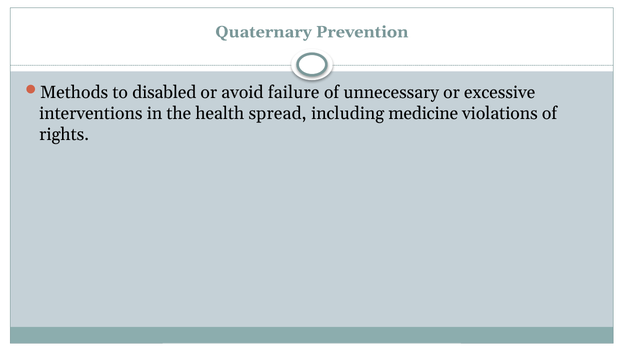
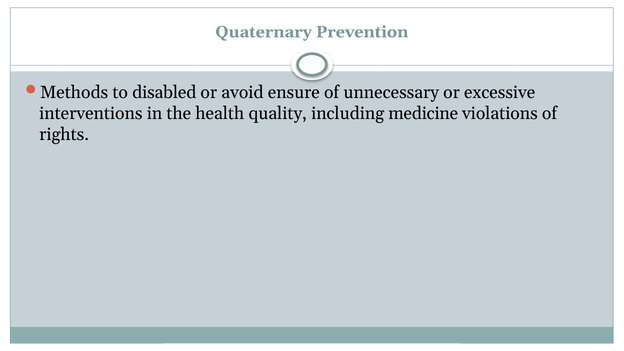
failure: failure -> ensure
spread: spread -> quality
